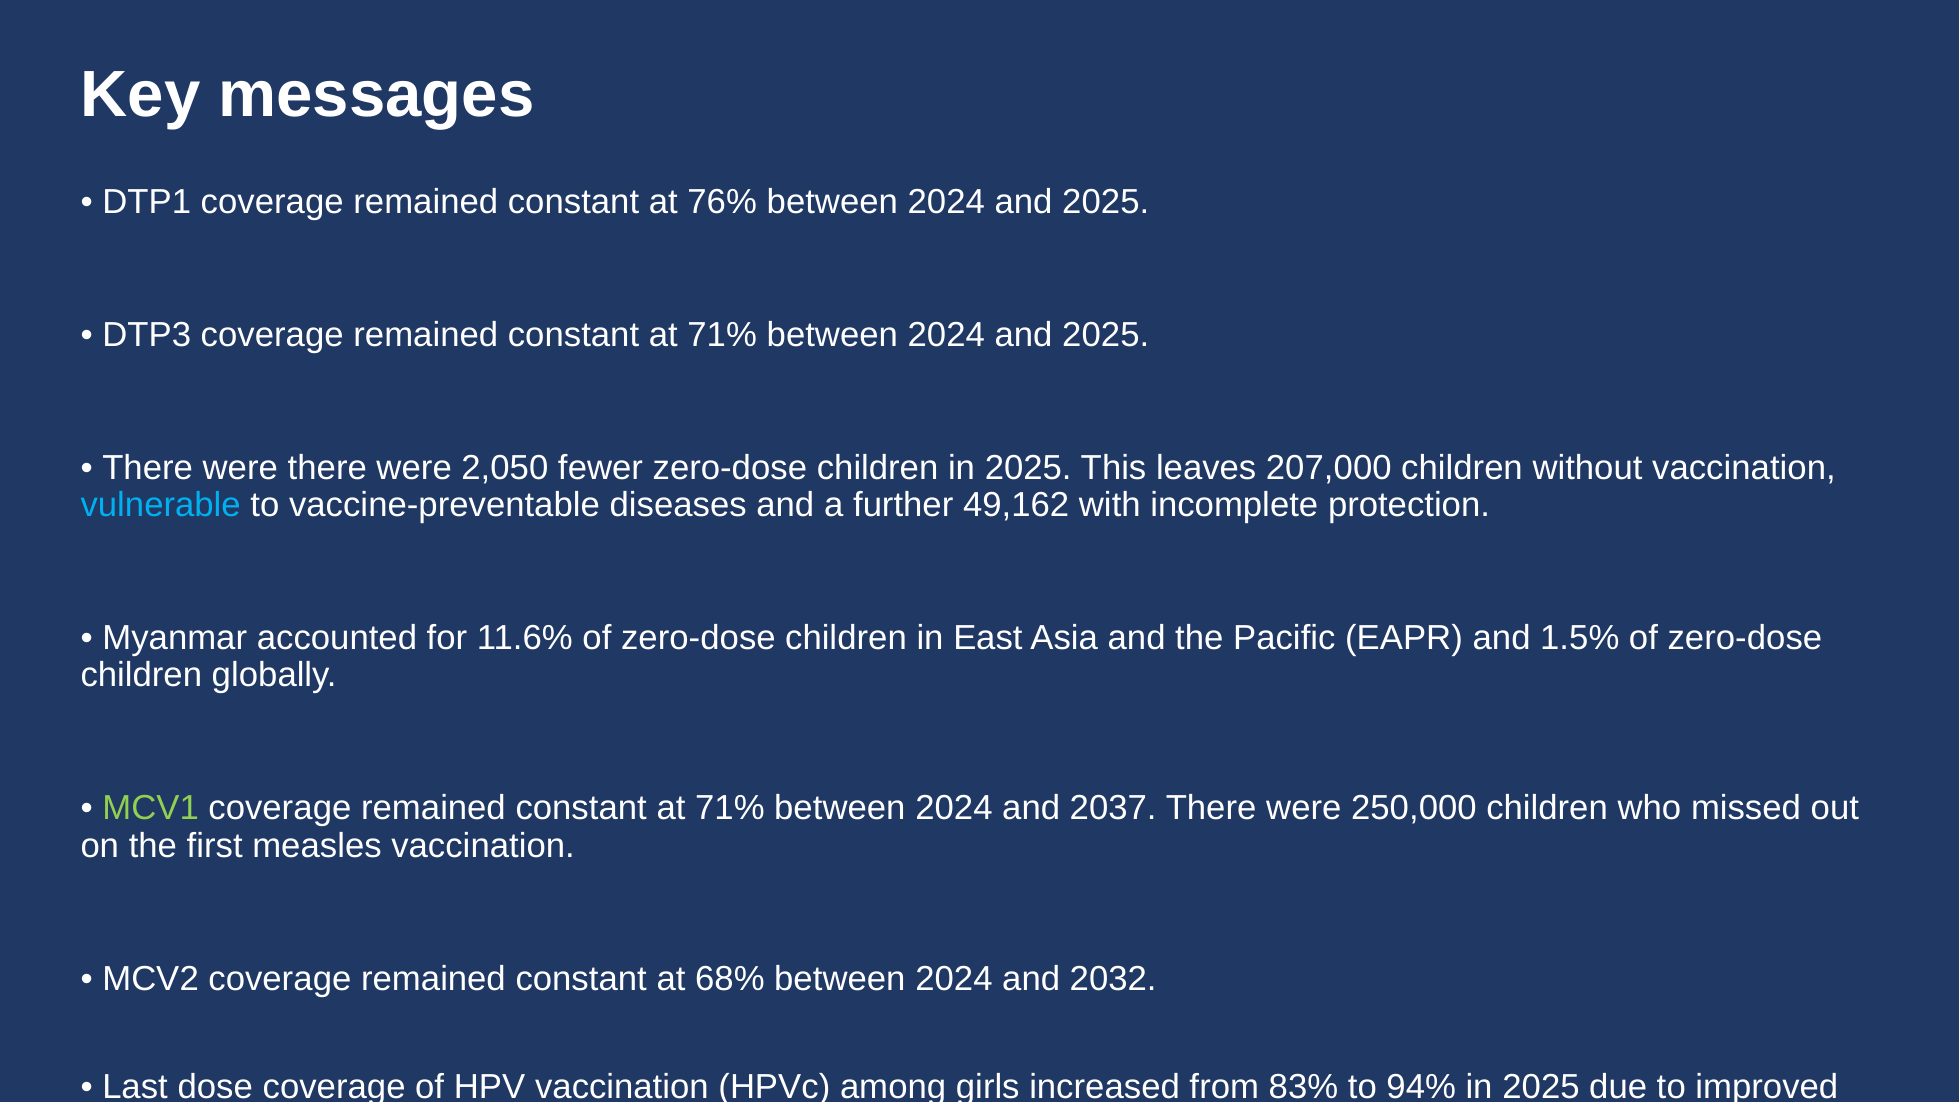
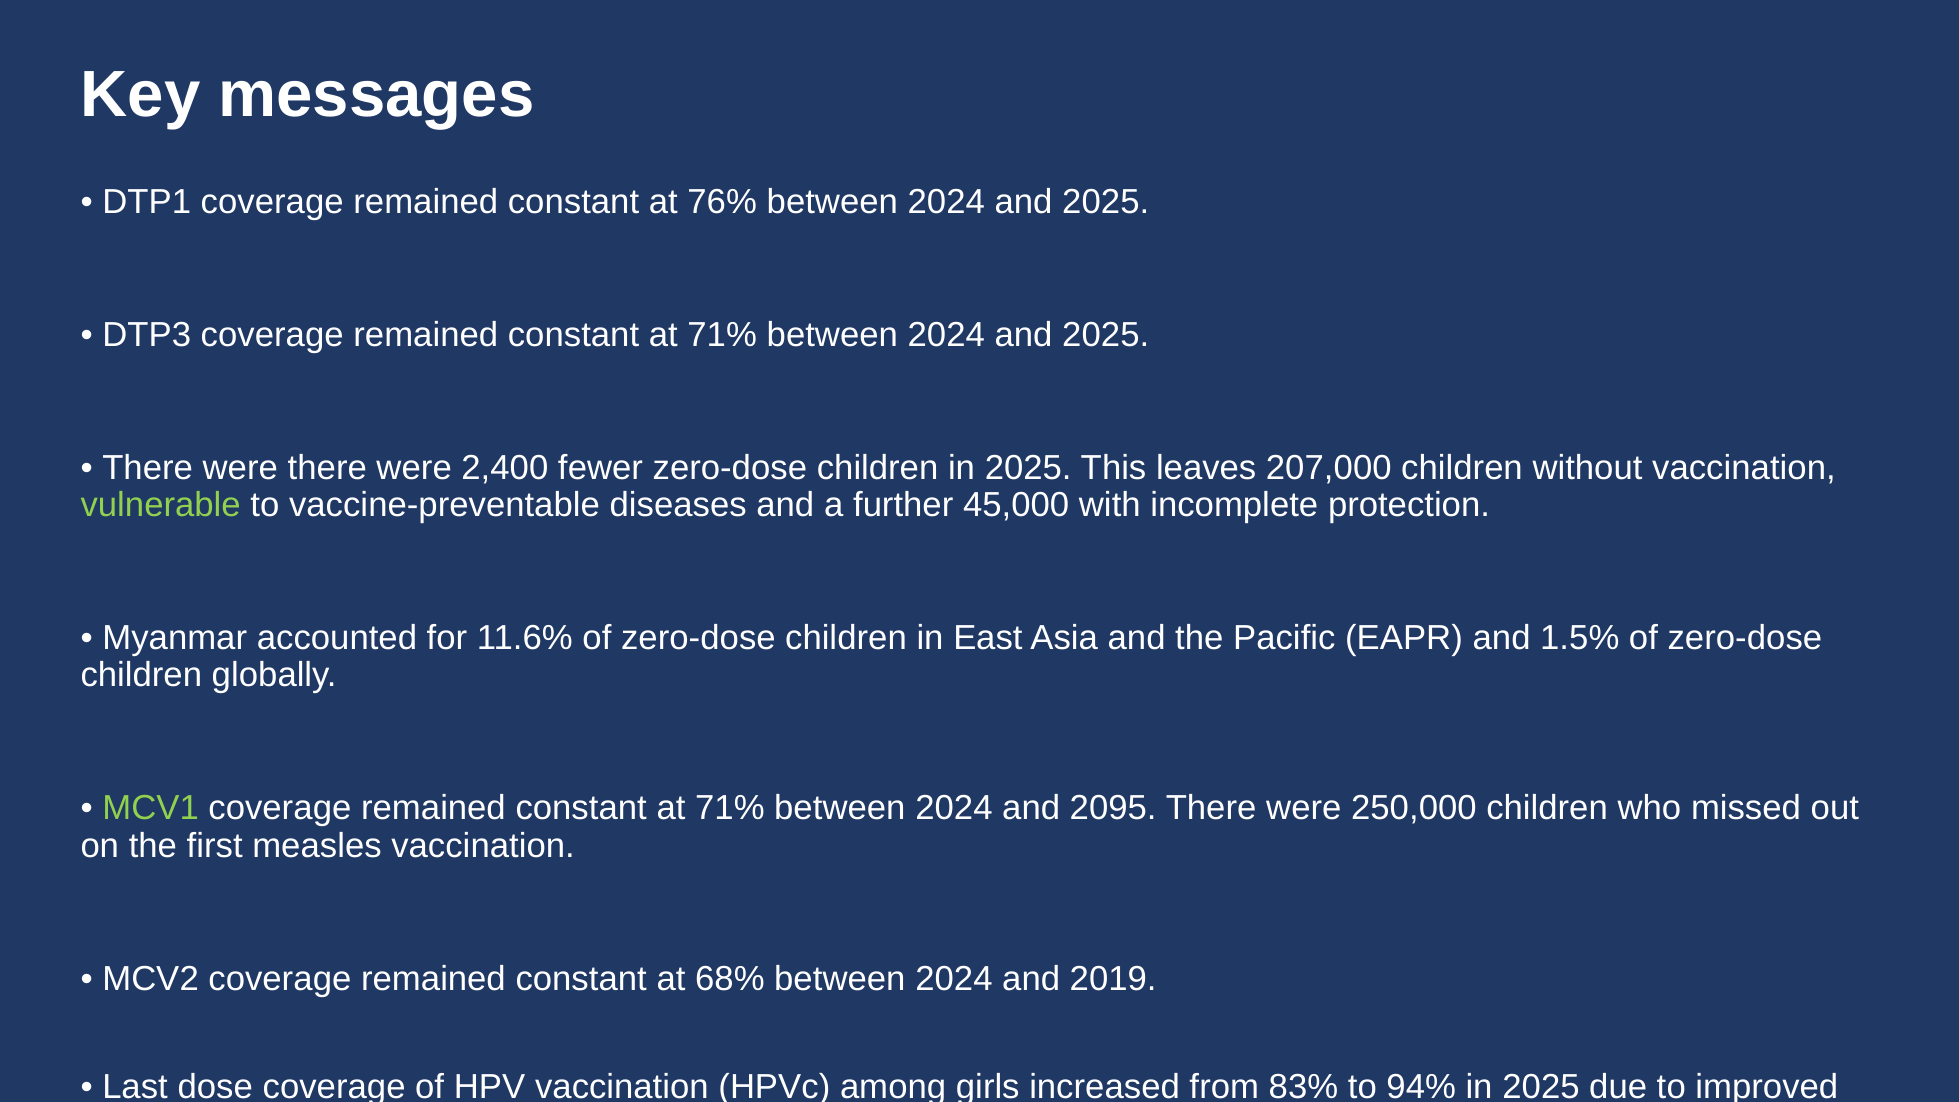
2,050: 2,050 -> 2,400
vulnerable colour: light blue -> light green
49,162: 49,162 -> 45,000
2037: 2037 -> 2095
2032: 2032 -> 2019
